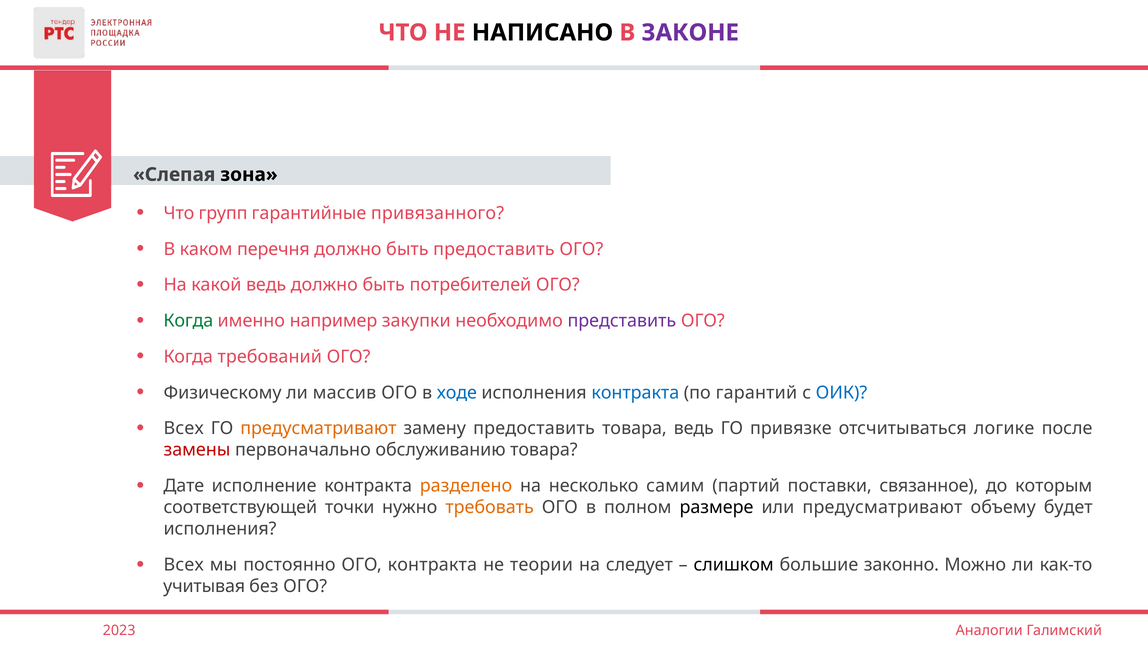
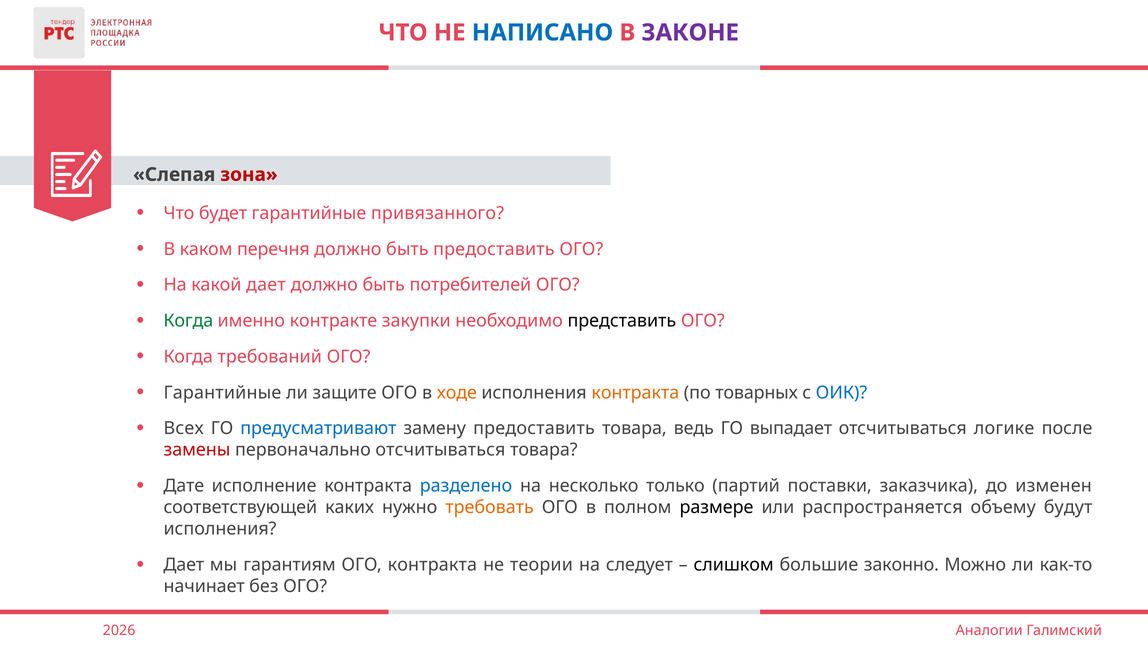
НАПИСАНО colour: black -> blue
зона colour: black -> red
групп: групп -> будет
какой ведь: ведь -> дает
например: например -> контракте
представить colour: purple -> black
Физическому at (223, 392): Физическому -> Гарантийные
массив: массив -> защите
ходе colour: blue -> orange
контракта at (635, 392) colour: blue -> orange
гарантий: гарантий -> товарных
предусматривают at (318, 428) colour: orange -> blue
привязке: привязке -> выпадает
первоначально обслуживанию: обслуживанию -> отсчитываться
разделено colour: orange -> blue
самим: самим -> только
связанное: связанное -> заказчика
которым: которым -> изменен
точки: точки -> каких
или предусматривают: предусматривают -> распространяется
будет: будет -> будут
Всех at (184, 565): Всех -> Дает
постоянно: постоянно -> гарантиям
учитывая: учитывая -> начинает
2023: 2023 -> 2026
